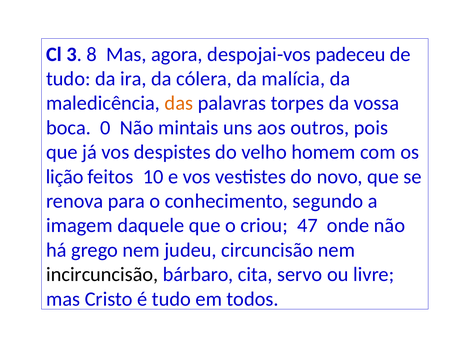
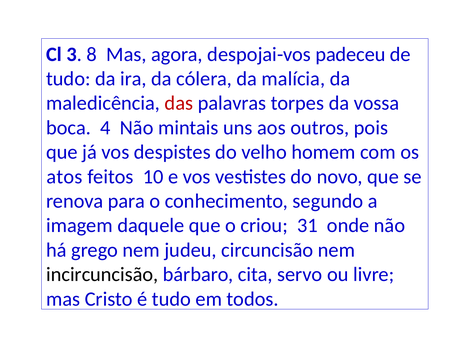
das colour: orange -> red
0: 0 -> 4
lição: lição -> atos
47: 47 -> 31
